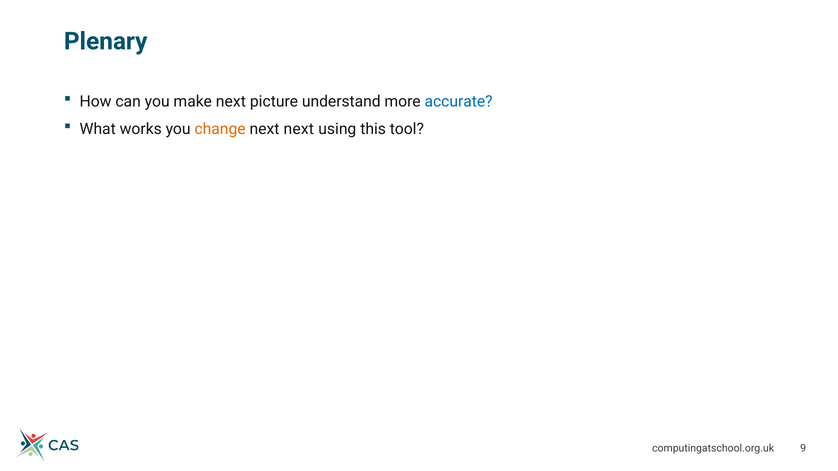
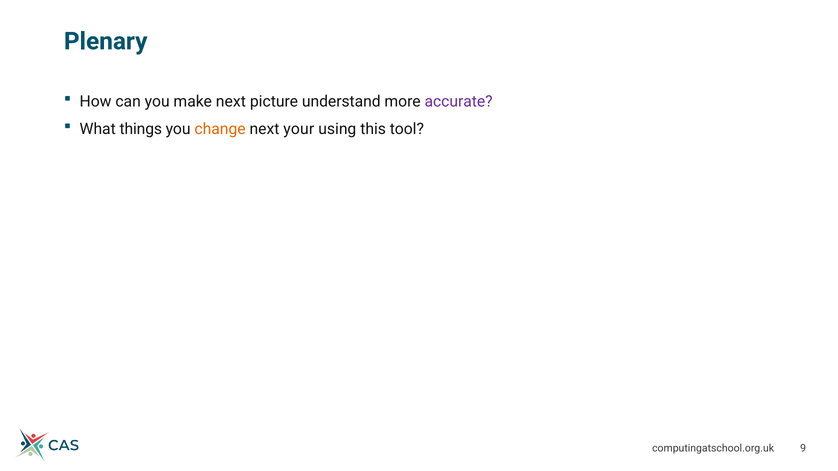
accurate colour: blue -> purple
works: works -> things
next next: next -> your
